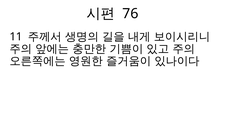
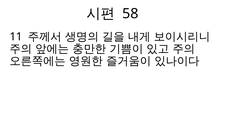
76: 76 -> 58
